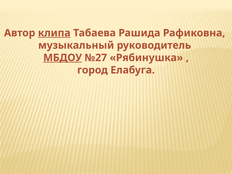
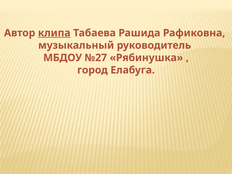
МБДОУ underline: present -> none
